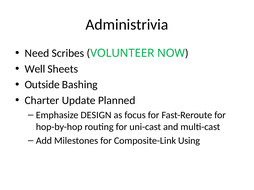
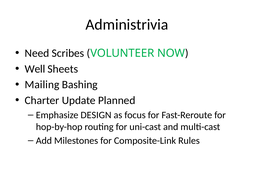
Outside: Outside -> Mailing
Using: Using -> Rules
